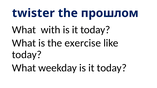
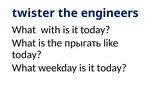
прошлом: прошлом -> engineers
exercise: exercise -> прыгать
